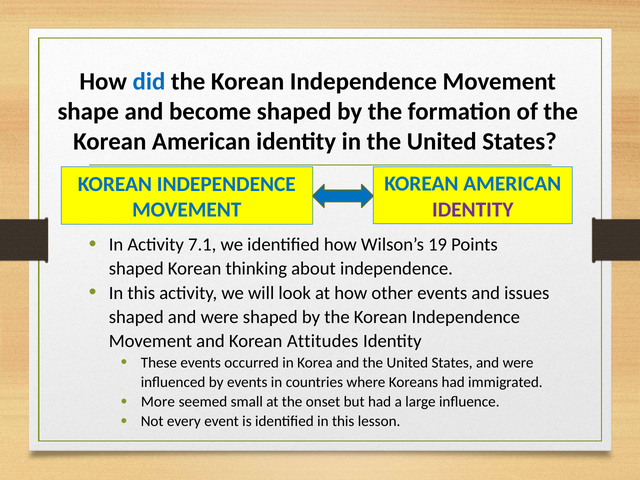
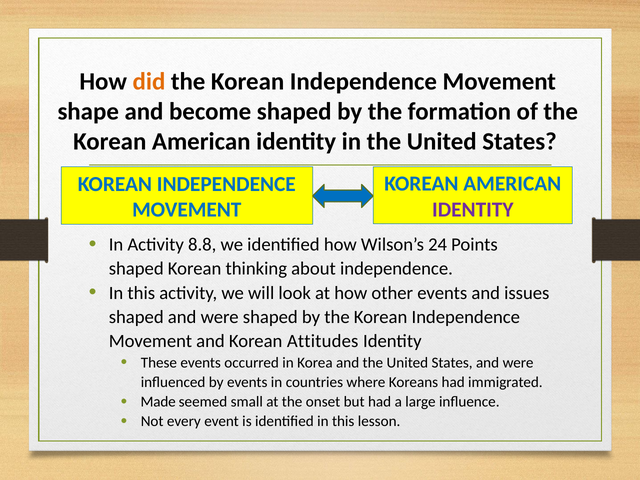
did colour: blue -> orange
7.1: 7.1 -> 8.8
19: 19 -> 24
More: More -> Made
